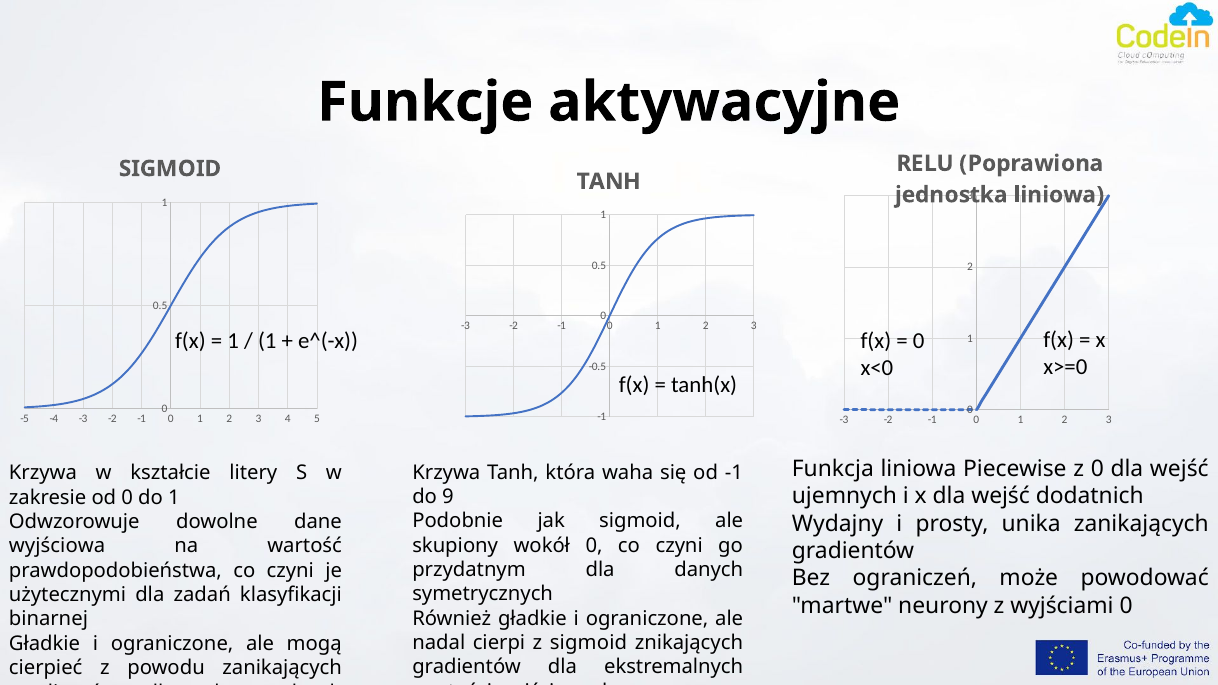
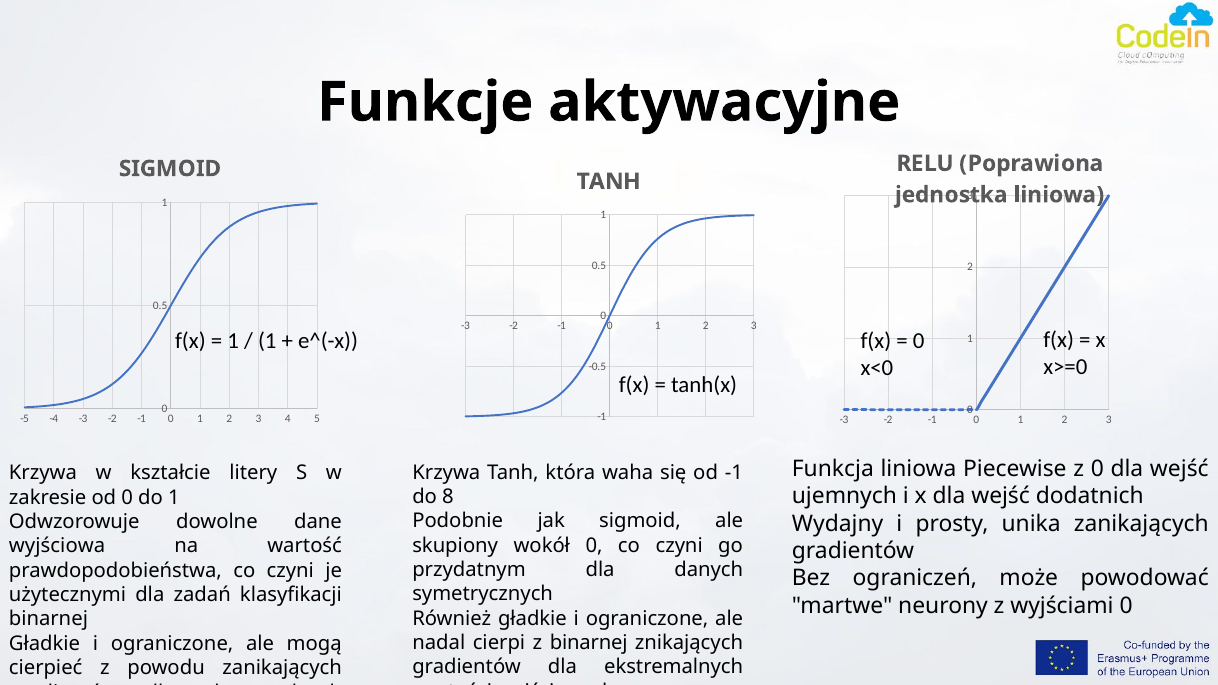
9: 9 -> 8
z sigmoid: sigmoid -> binarnej
